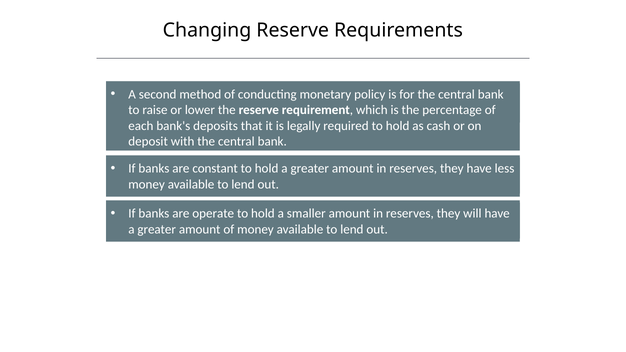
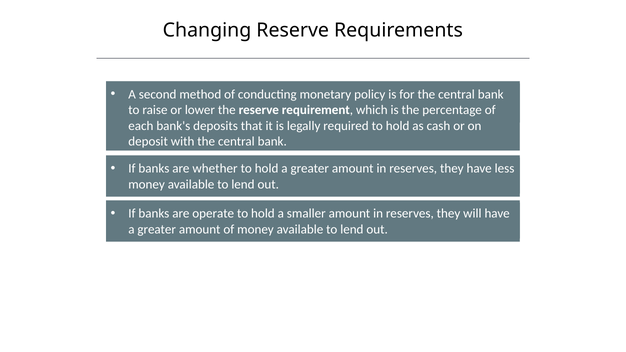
constant: constant -> whether
